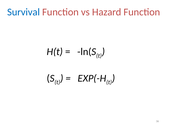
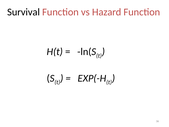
Survival colour: blue -> black
